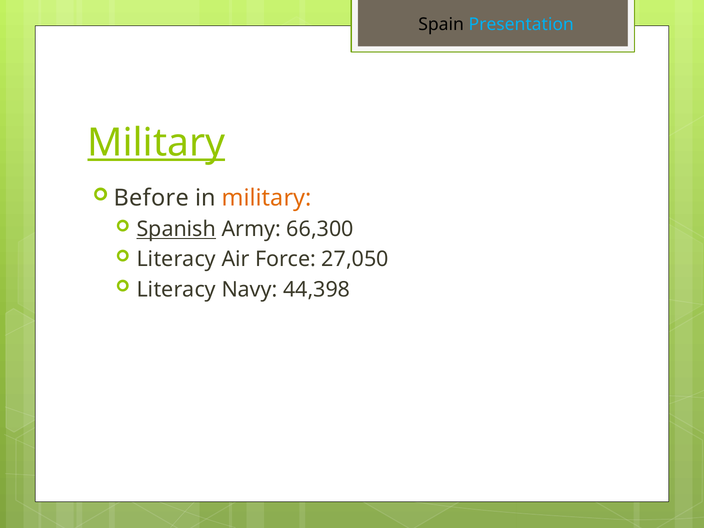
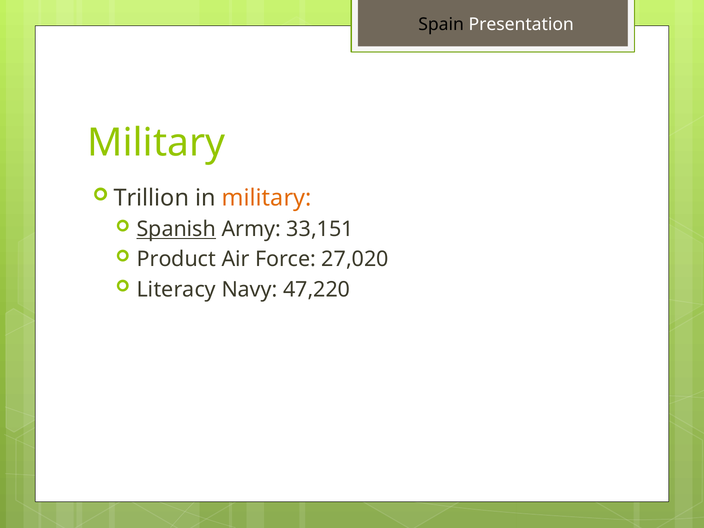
Presentation colour: light blue -> white
Military at (156, 143) underline: present -> none
Before: Before -> Trillion
66,300: 66,300 -> 33,151
Literacy at (176, 259): Literacy -> Product
27,050: 27,050 -> 27,020
44,398: 44,398 -> 47,220
